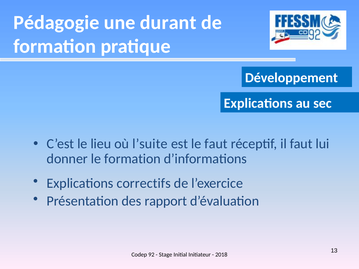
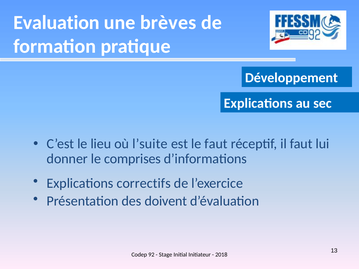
Pédagogie: Pédagogie -> Evaluation
durant: durant -> brèves
le formation: formation -> comprises
rapport: rapport -> doivent
